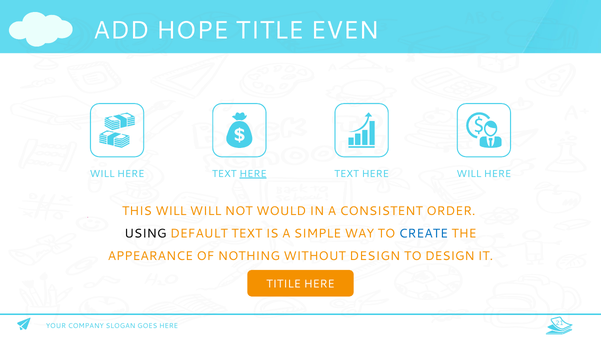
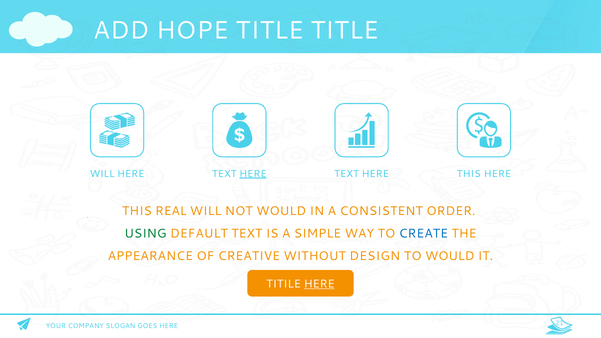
TITLE EVEN: EVEN -> TITLE
TEXT HERE WILL: WILL -> THIS
THIS WILL: WILL -> REAL
USING colour: black -> green
NOTHING: NOTHING -> CREATIVE
TO DESIGN: DESIGN -> WOULD
HERE at (319, 284) underline: none -> present
